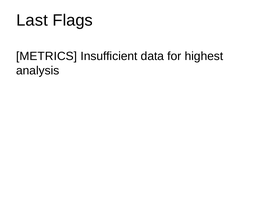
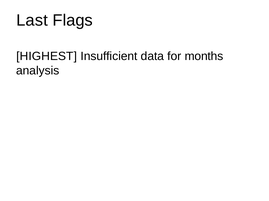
METRICS: METRICS -> HIGHEST
highest: highest -> months
